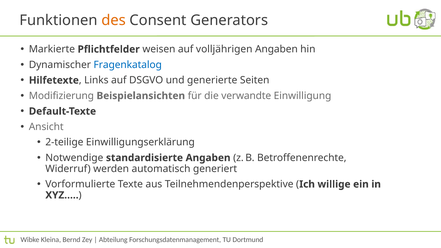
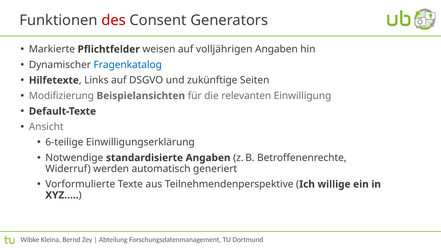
des colour: orange -> red
generierte: generierte -> zukünftige
verwandte: verwandte -> relevanten
2-teilige: 2-teilige -> 6-teilige
